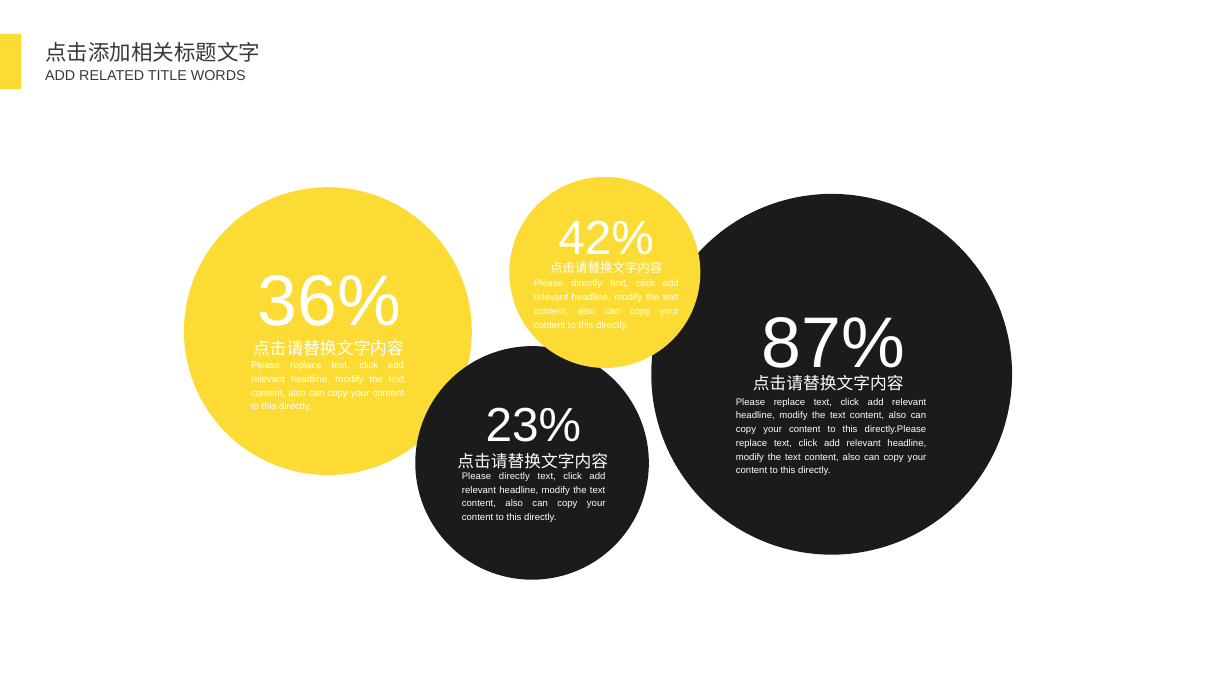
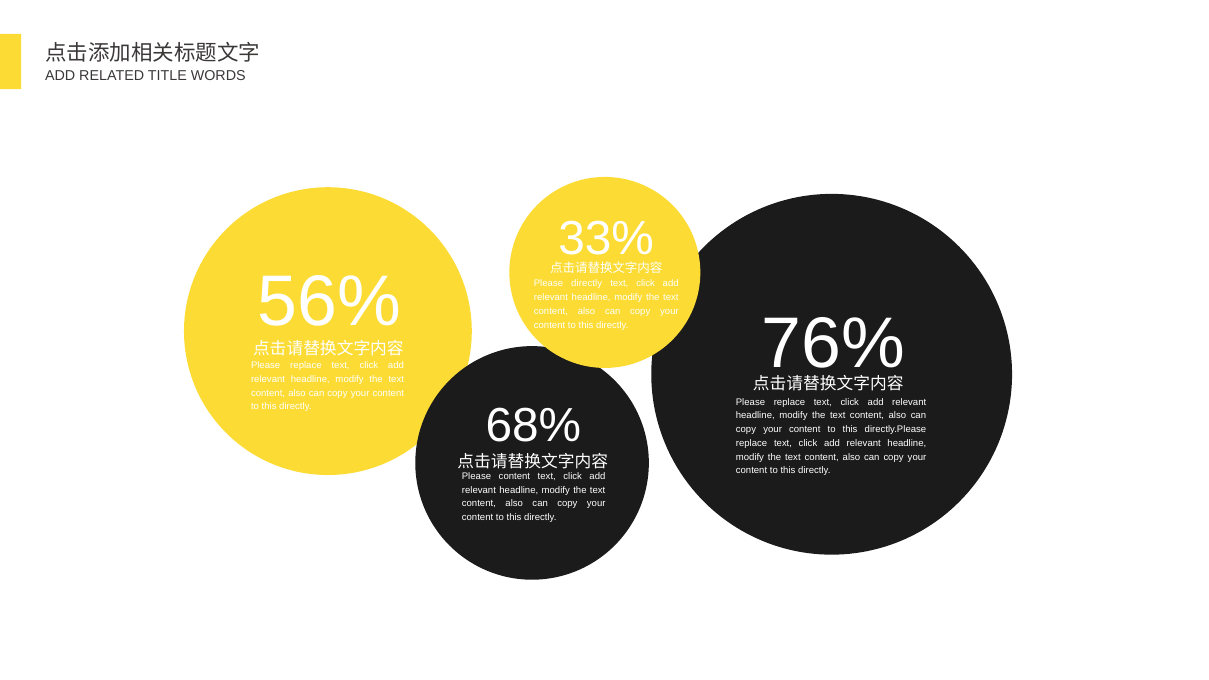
42%: 42% -> 33%
36%: 36% -> 56%
87%: 87% -> 76%
23%: 23% -> 68%
directly at (514, 476): directly -> content
